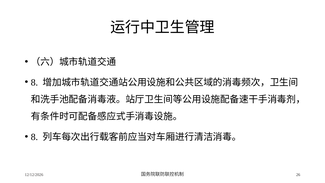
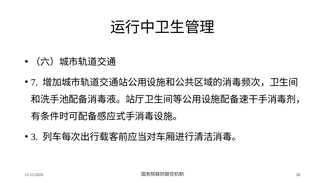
8 at (34, 82): 8 -> 7
8 at (34, 137): 8 -> 3
